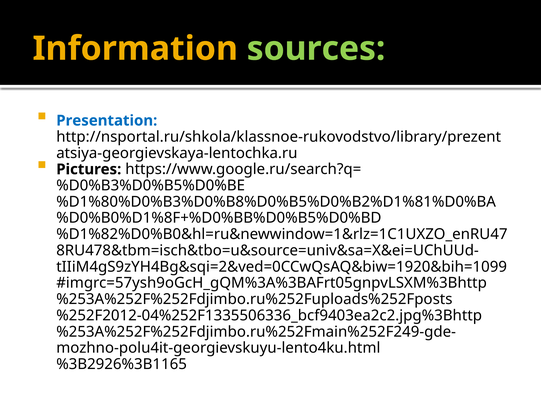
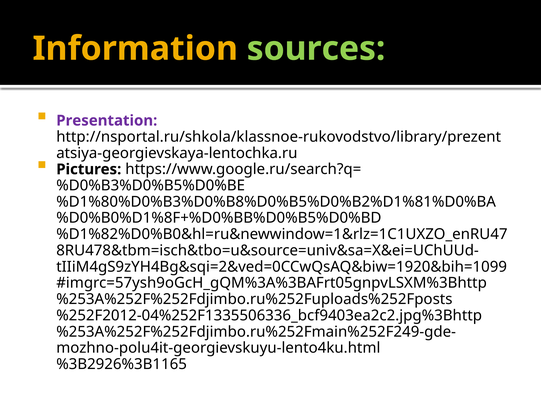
Presentation colour: blue -> purple
